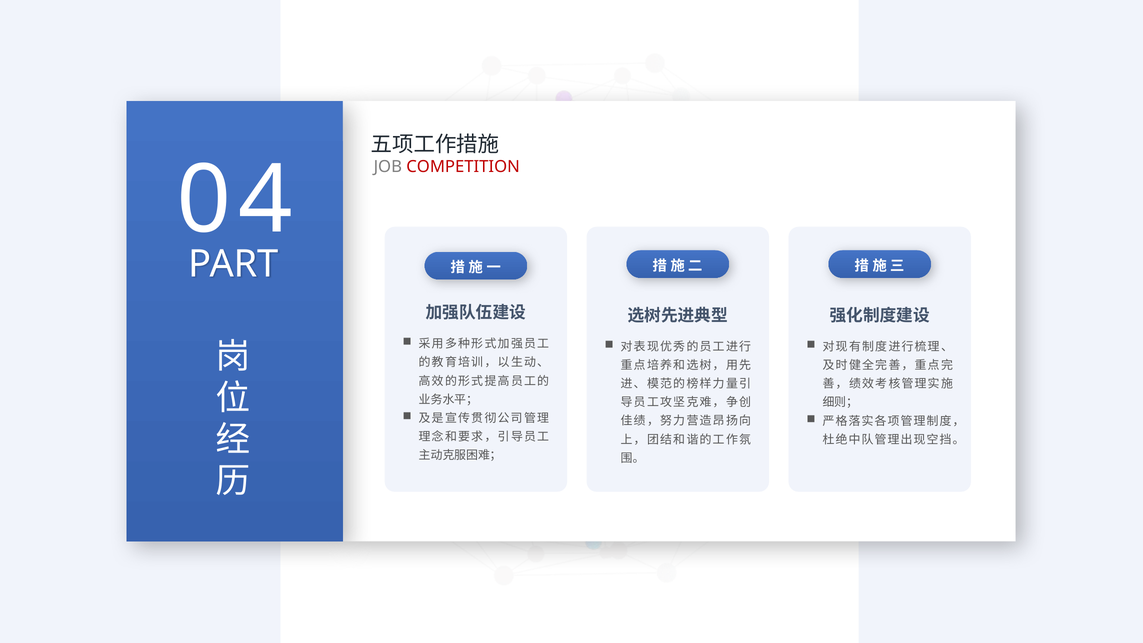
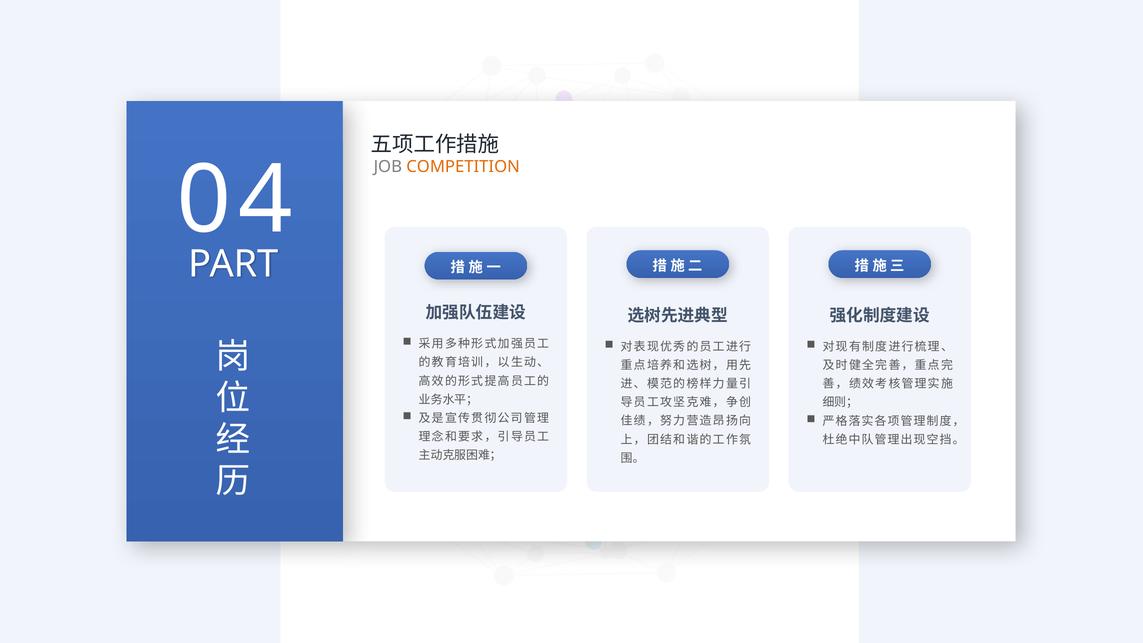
COMPETITION colour: red -> orange
